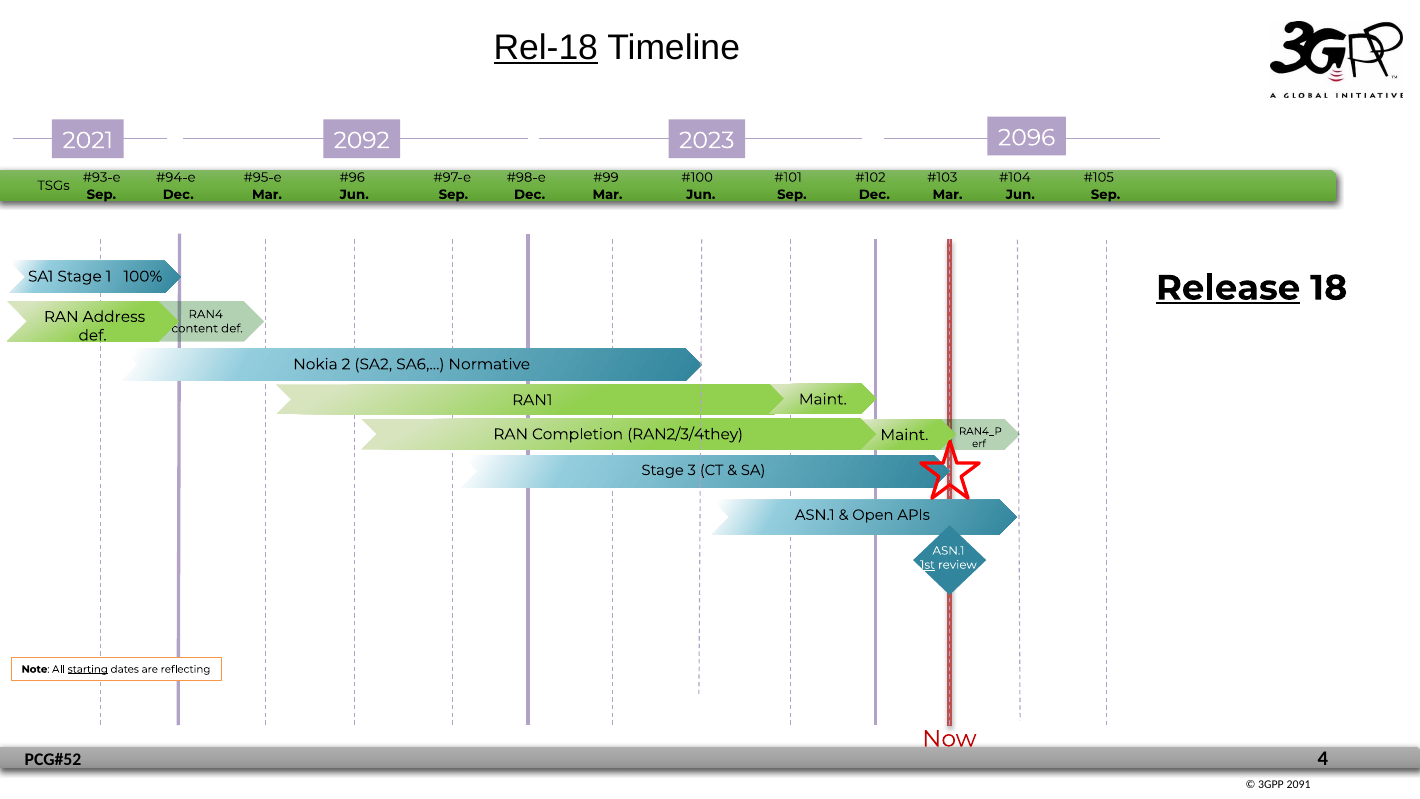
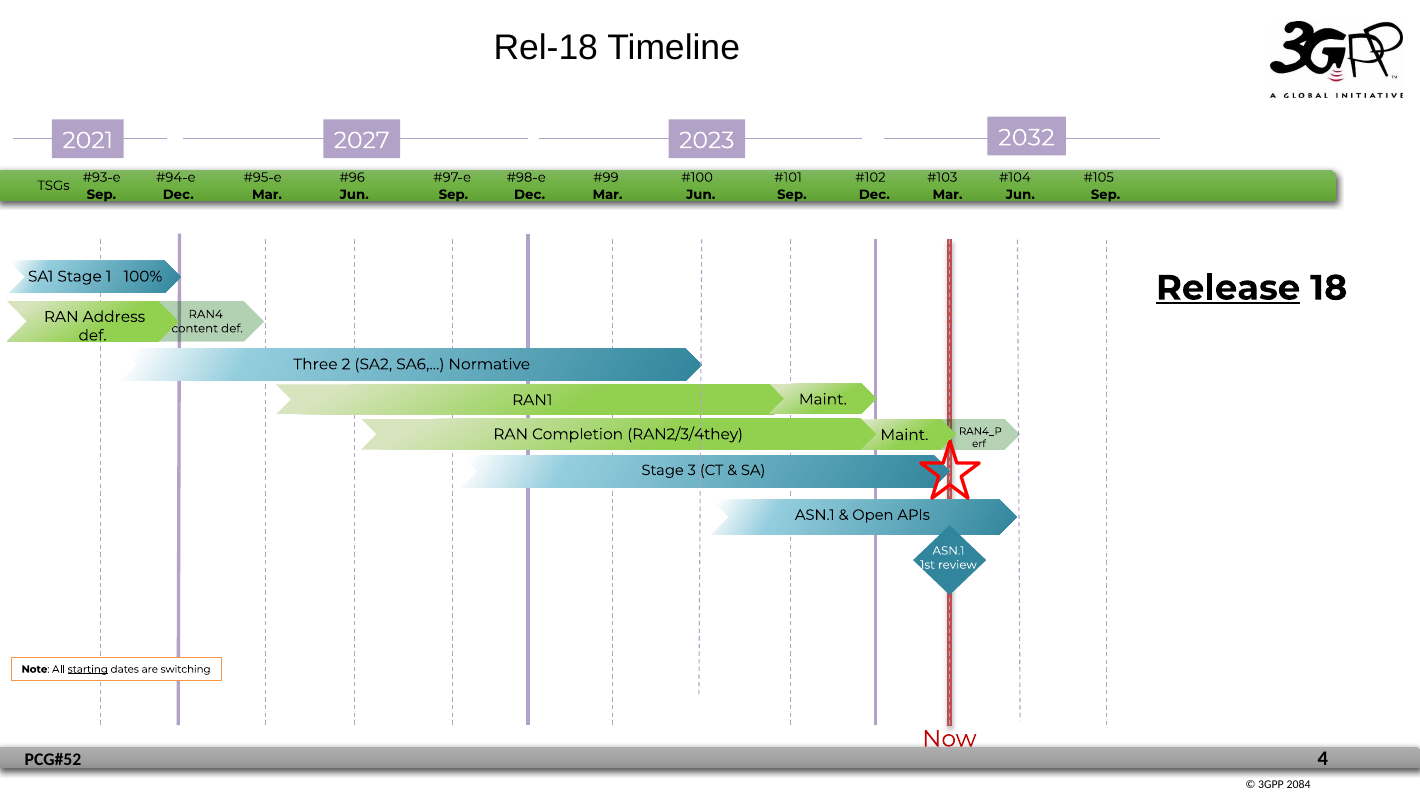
Rel-18 underline: present -> none
2096: 2096 -> 2032
2092: 2092 -> 2027
Nokia: Nokia -> Three
1st underline: present -> none
reflecting: reflecting -> switching
2091: 2091 -> 2084
